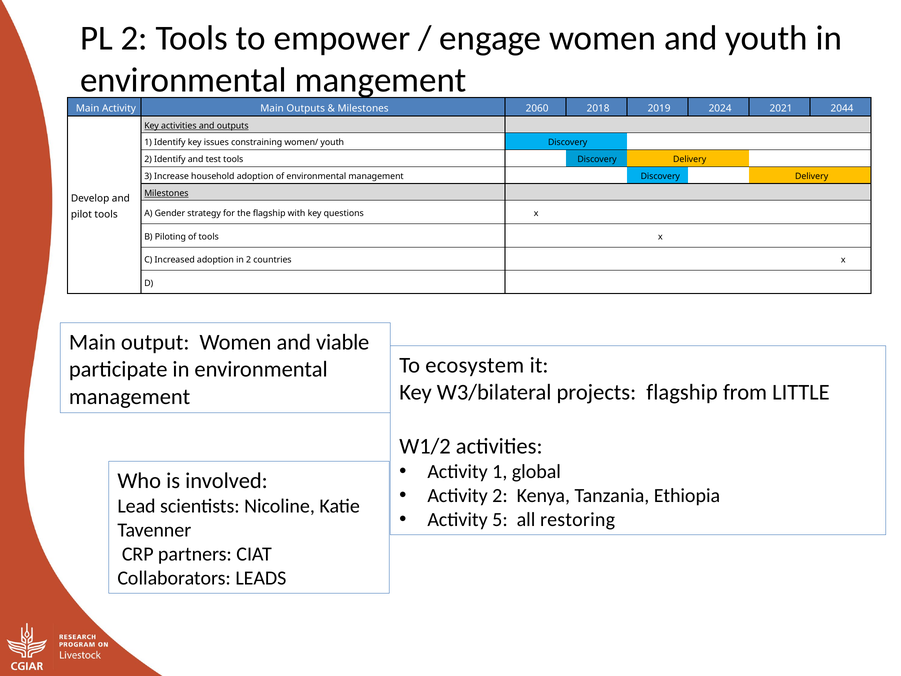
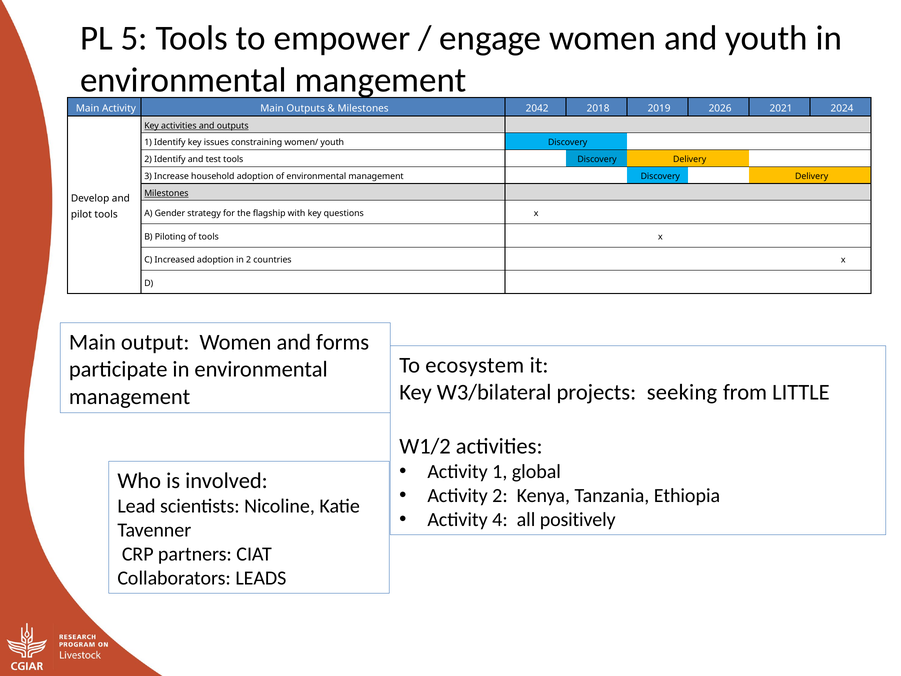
PL 2: 2 -> 5
2060: 2060 -> 2042
2024: 2024 -> 2026
2044: 2044 -> 2024
viable: viable -> forms
projects flagship: flagship -> seeking
5: 5 -> 4
restoring: restoring -> positively
